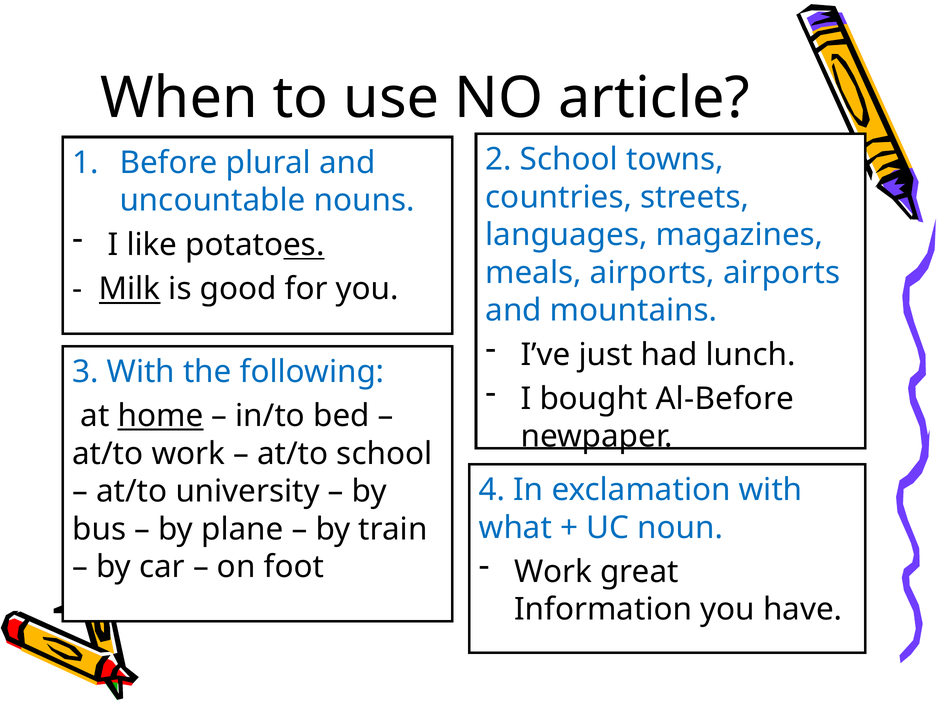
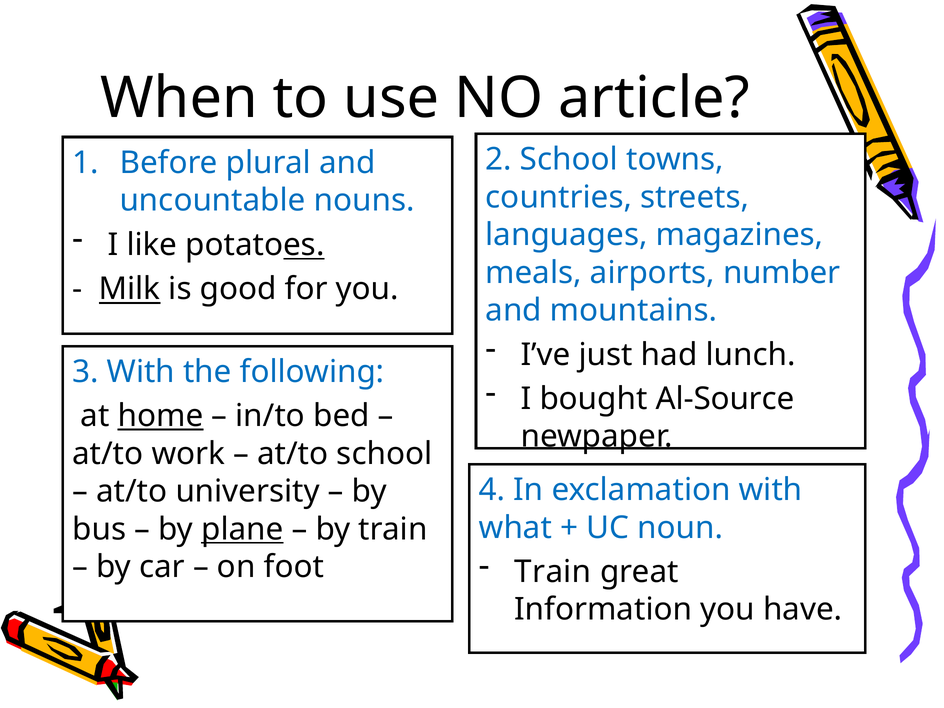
airports airports: airports -> number
Al-Before: Al-Before -> Al-Source
plane underline: none -> present
Work at (553, 572): Work -> Train
